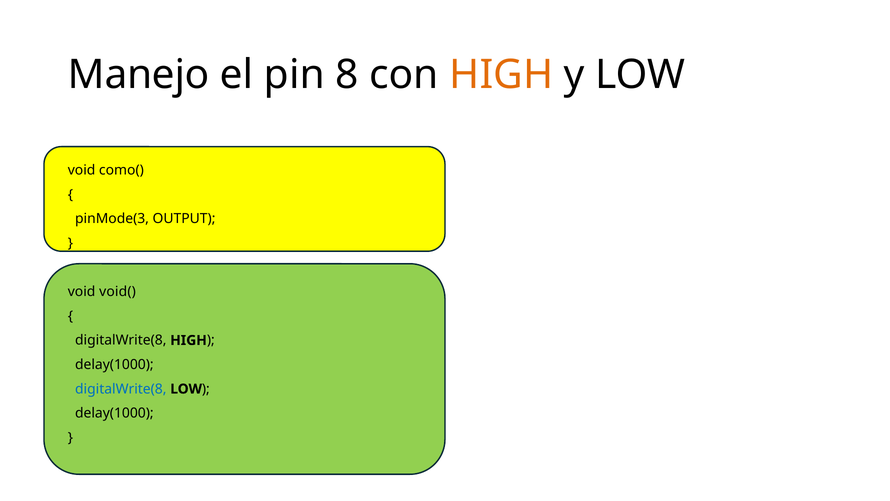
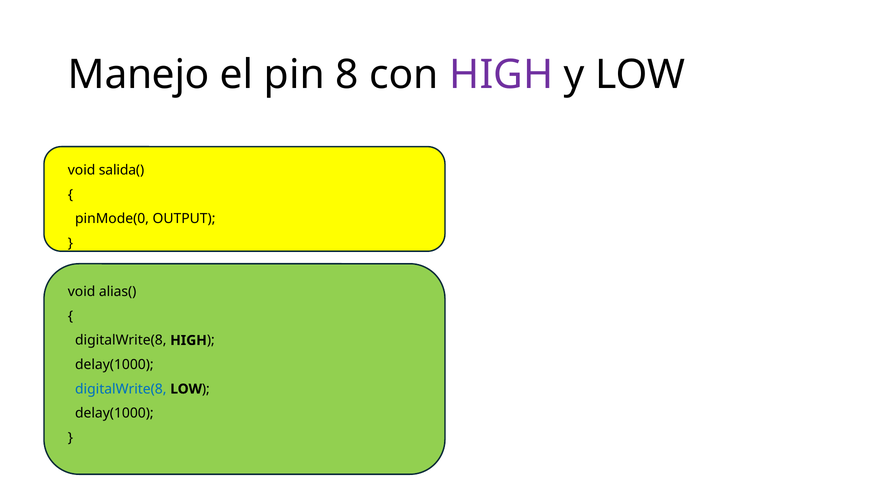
HIGH at (501, 75) colour: orange -> purple
como(: como( -> salida(
pinMode(3: pinMode(3 -> pinMode(0
void(: void( -> alias(
